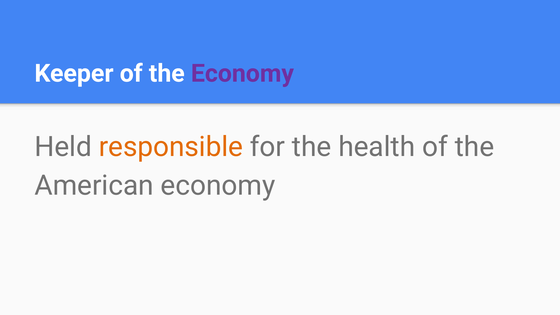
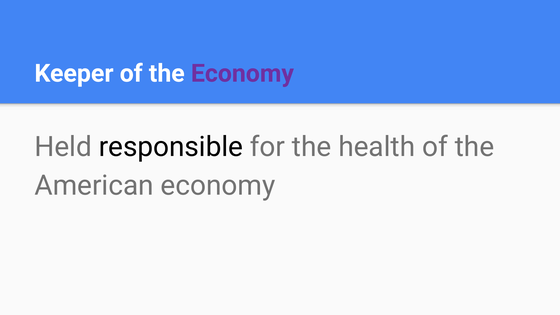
responsible colour: orange -> black
